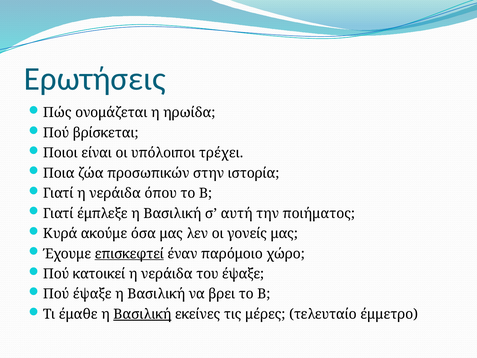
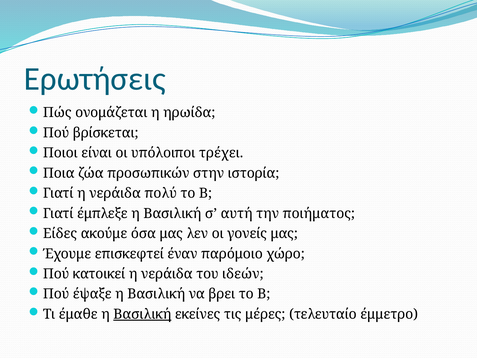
όπου: όπου -> πολύ
Κυρά: Κυρά -> Είδες
επισκεφτεί underline: present -> none
του έψαξε: έψαξε -> ιδεών
